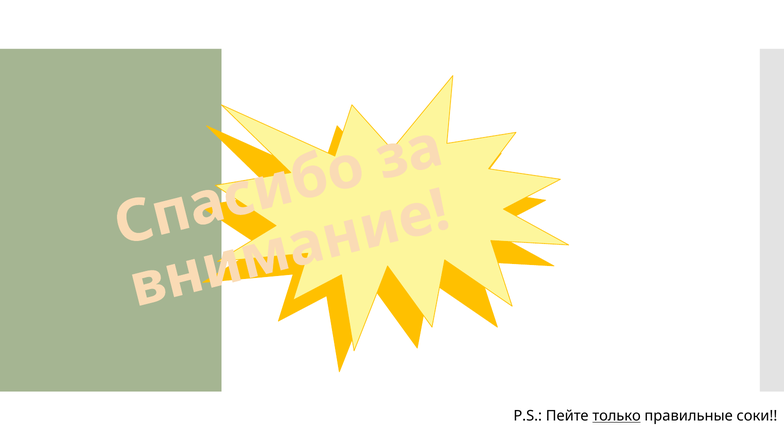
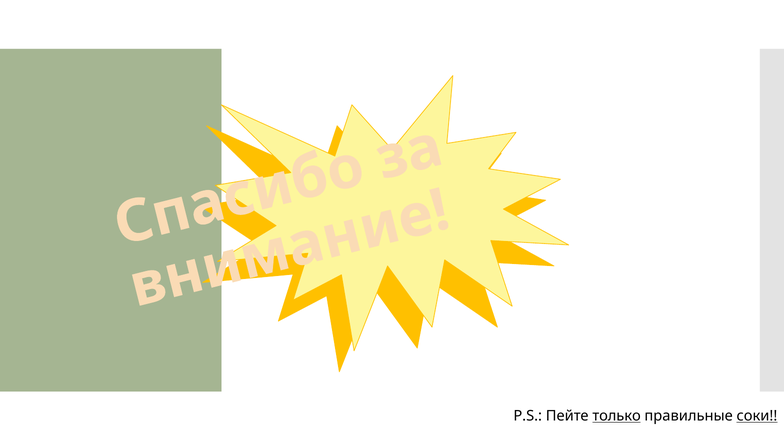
соки underline: none -> present
